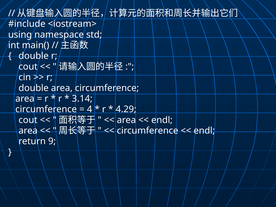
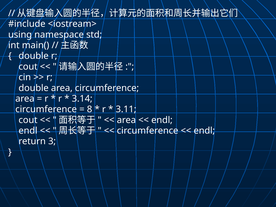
4: 4 -> 8
4.29: 4.29 -> 3.11
area at (28, 131): area -> endl
9: 9 -> 3
